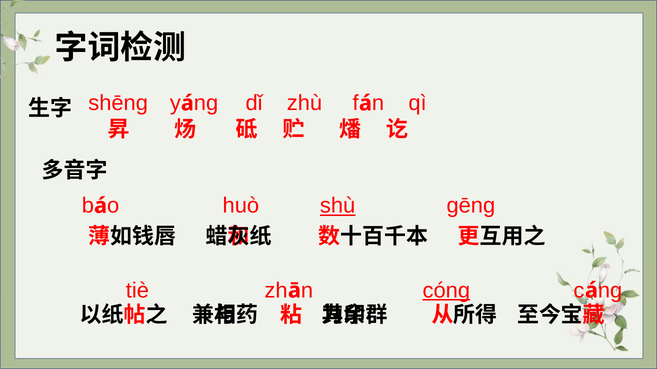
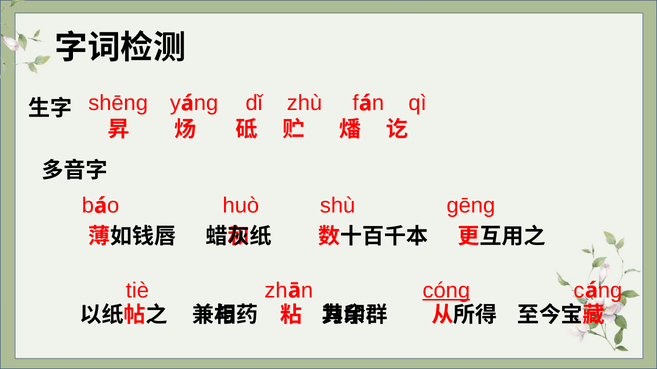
shù underline: present -> none
